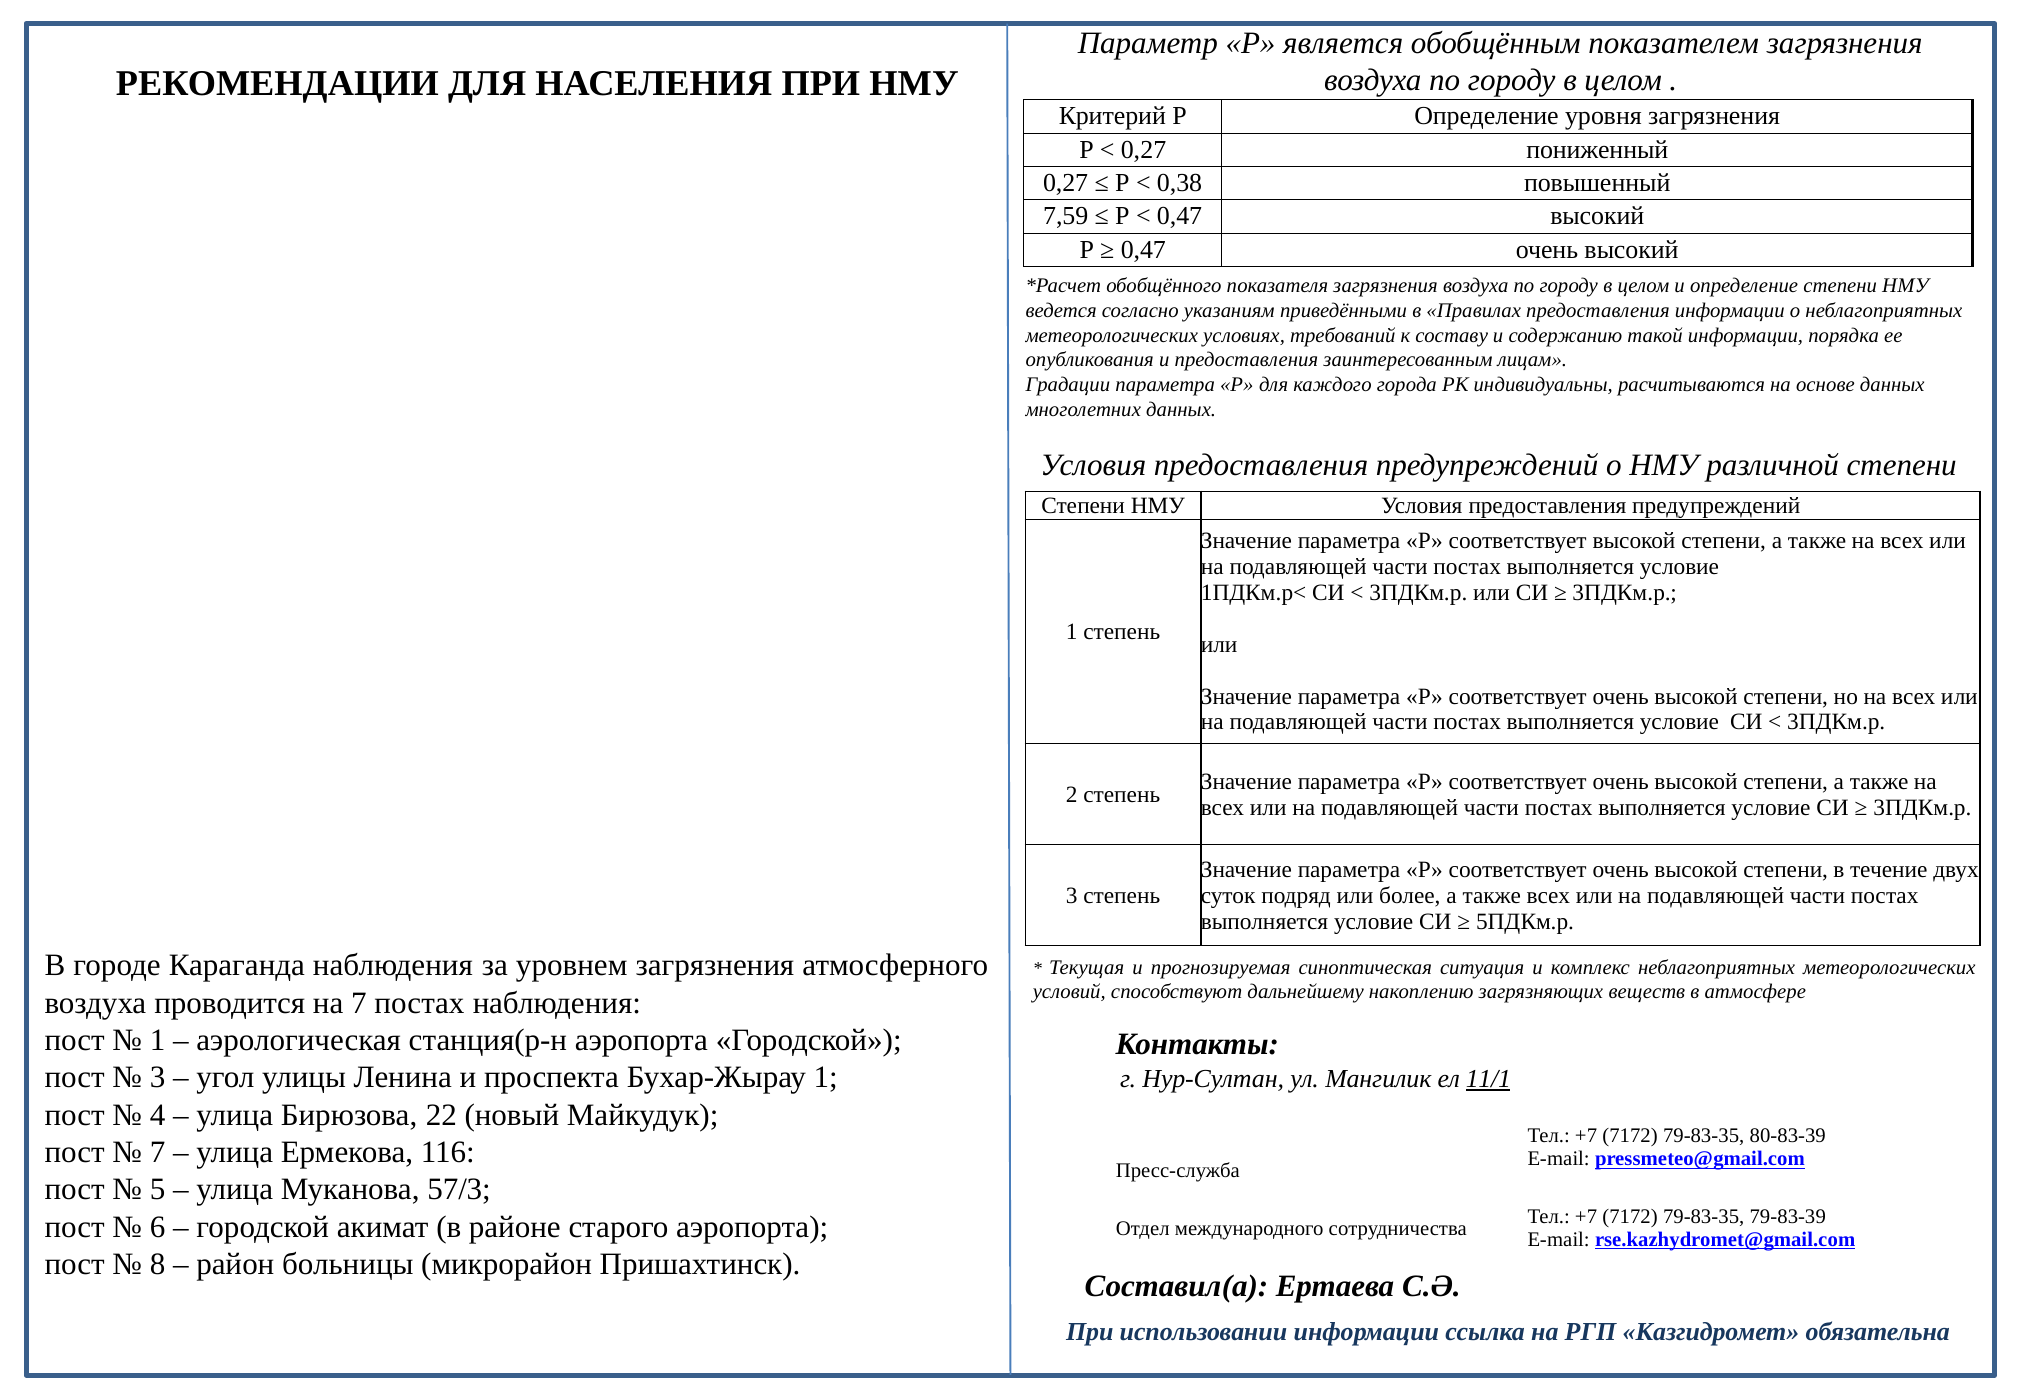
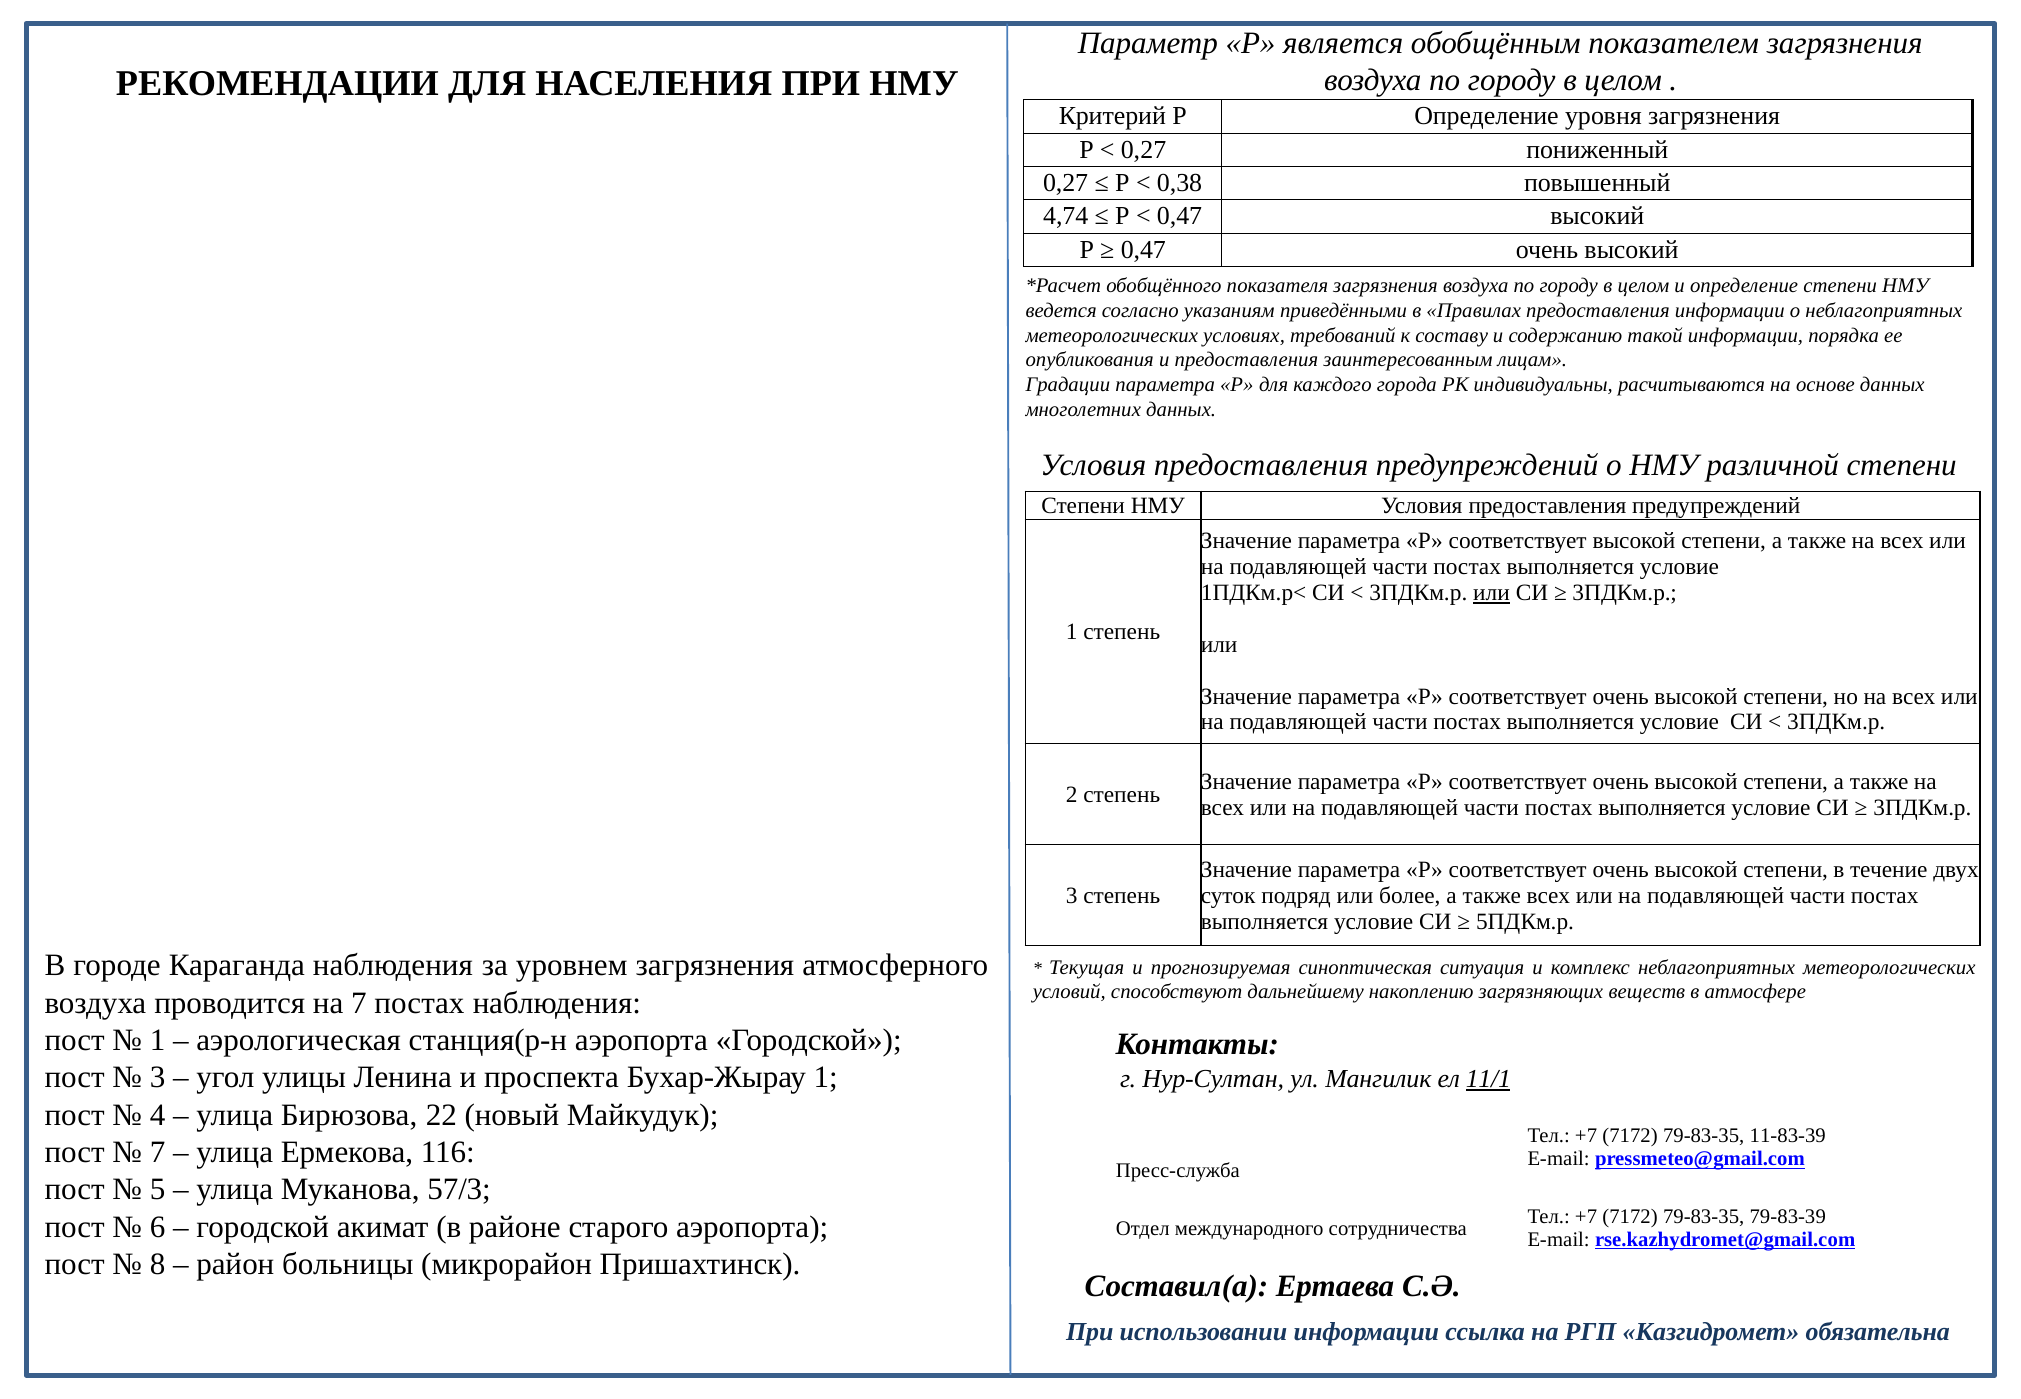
7,59: 7,59 -> 4,74
или at (1492, 593) underline: none -> present
80-83-39: 80-83-39 -> 11-83-39
